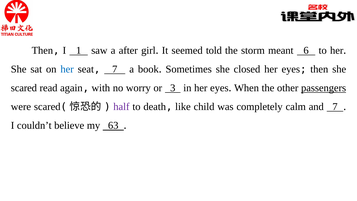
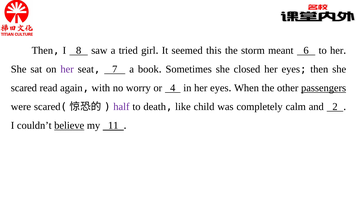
1: 1 -> 8
after: after -> tried
told: told -> this
her at (67, 69) colour: blue -> purple
3: 3 -> 4
and 7: 7 -> 2
believe underline: none -> present
63: 63 -> 11
